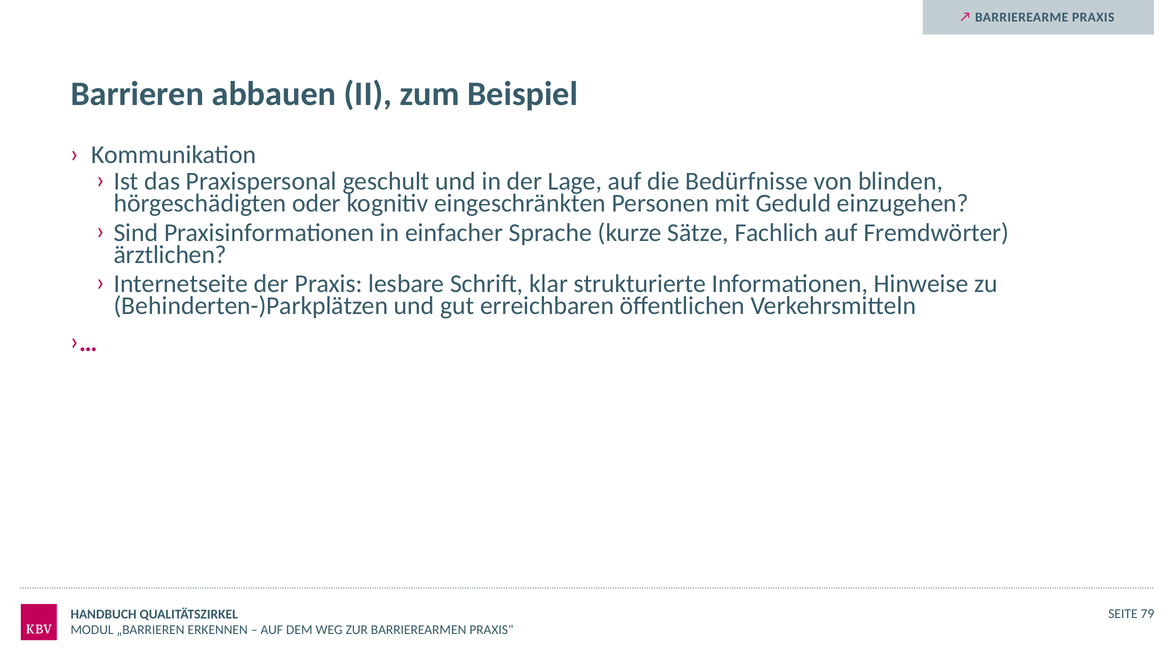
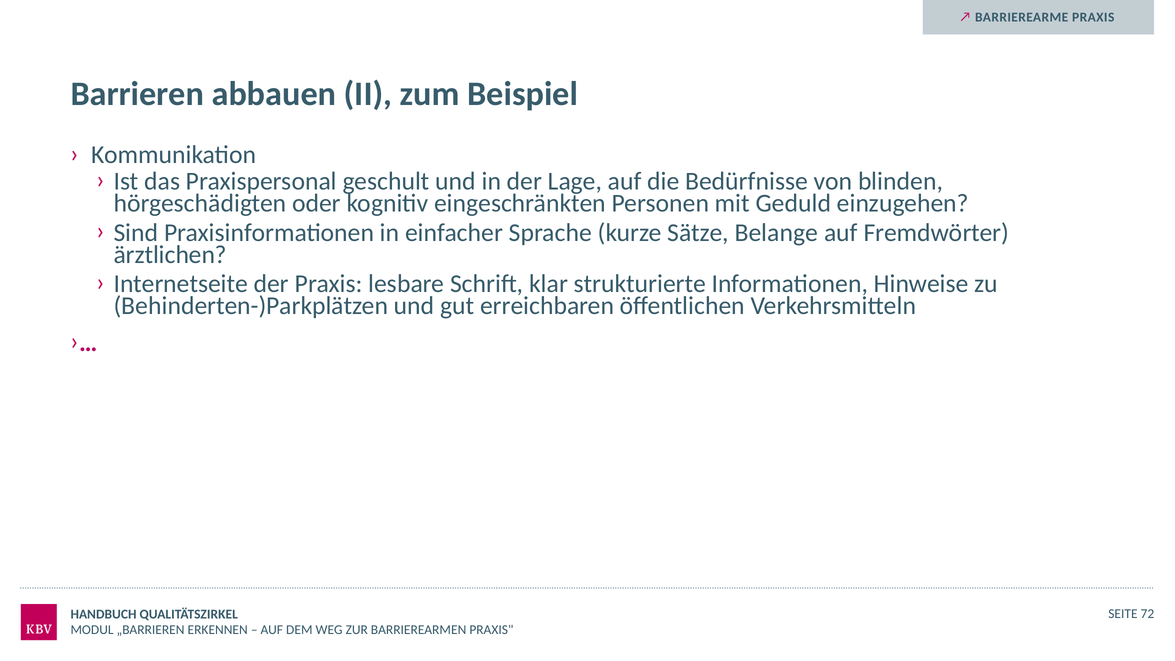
Fachlich: Fachlich -> Belange
79: 79 -> 72
